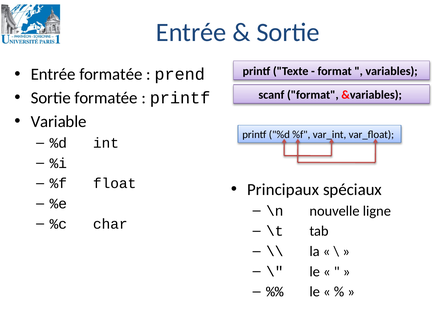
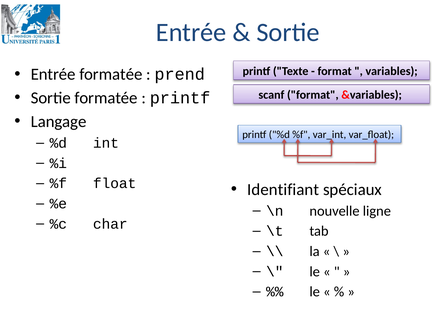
Variable: Variable -> Langage
Principaux: Principaux -> Identifiant
